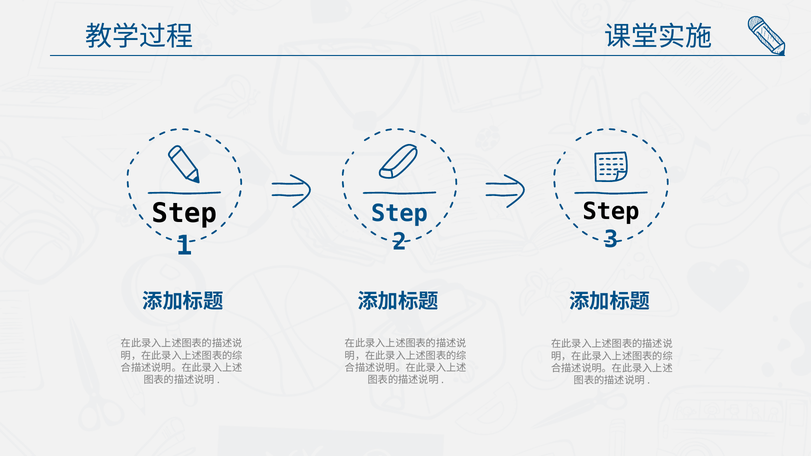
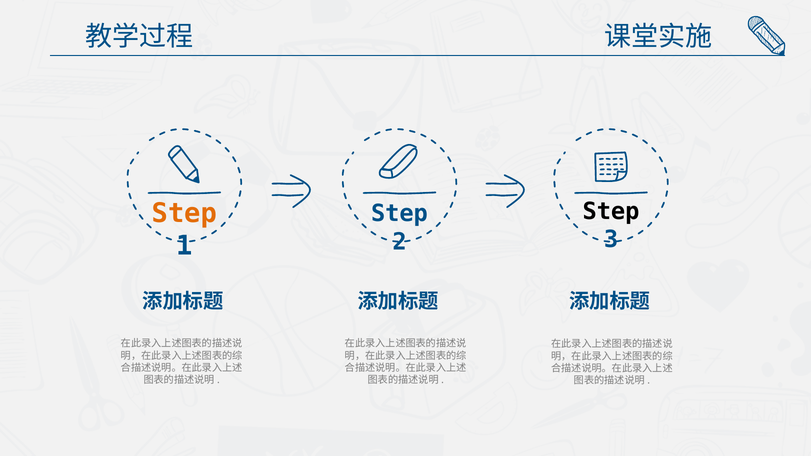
Step at (184, 214) colour: black -> orange
